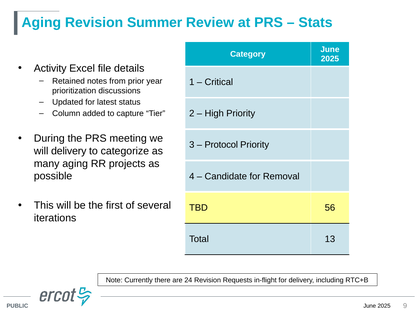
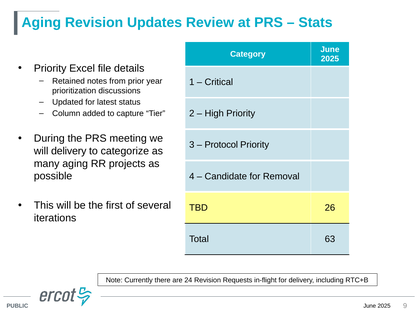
Summer: Summer -> Updates
Activity at (50, 68): Activity -> Priority
56: 56 -> 26
13: 13 -> 63
